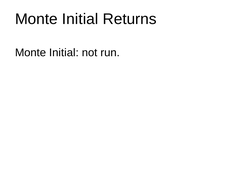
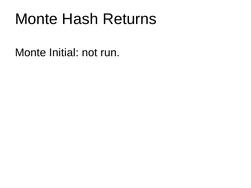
Initial at (80, 19): Initial -> Hash
